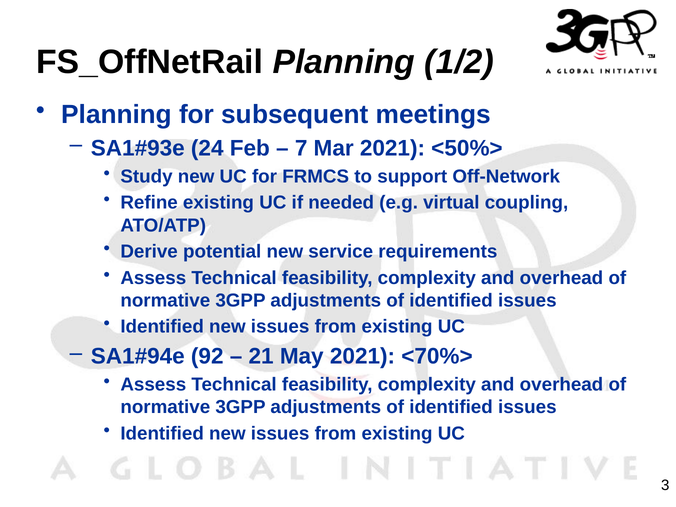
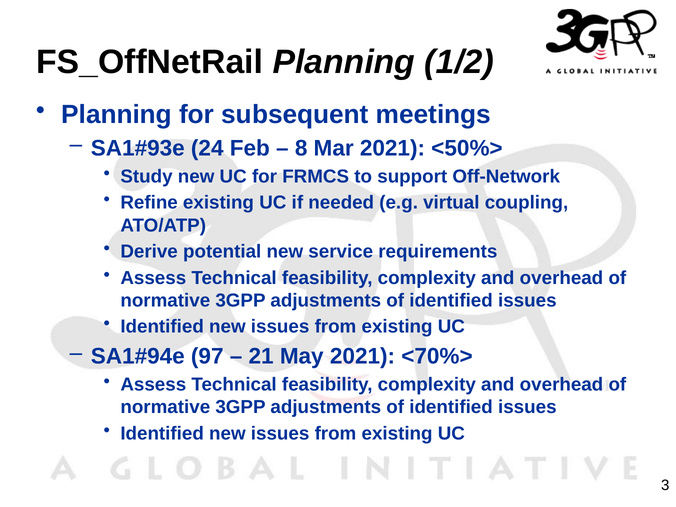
7: 7 -> 8
92: 92 -> 97
